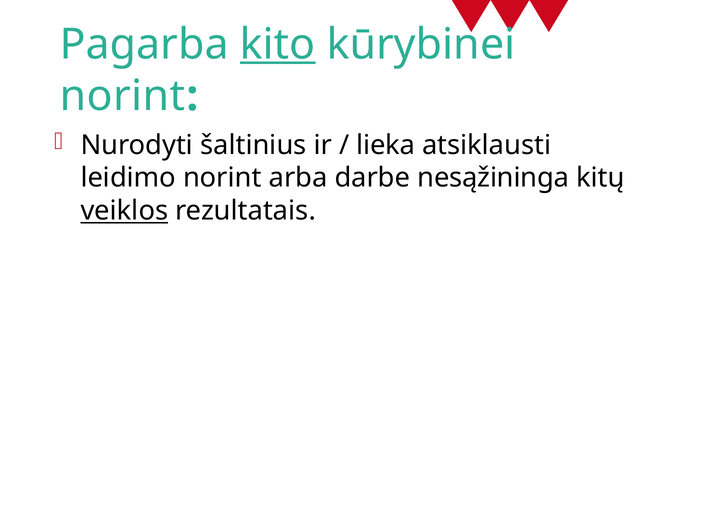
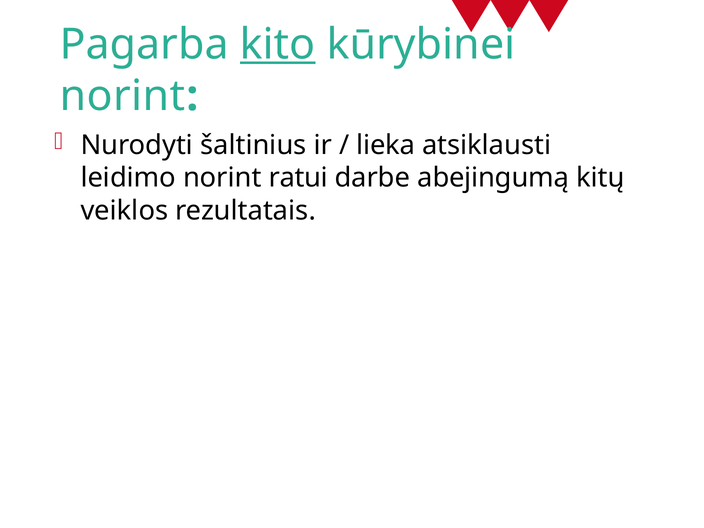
arba: arba -> ratui
nesąžininga: nesąžininga -> abejingumą
veiklos underline: present -> none
